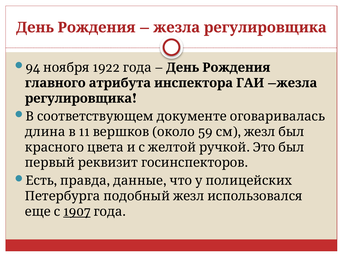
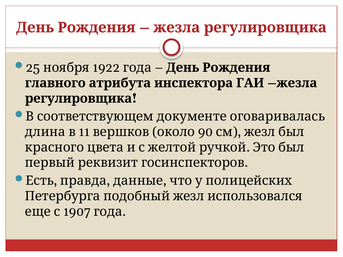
94: 94 -> 25
59: 59 -> 90
1907 underline: present -> none
